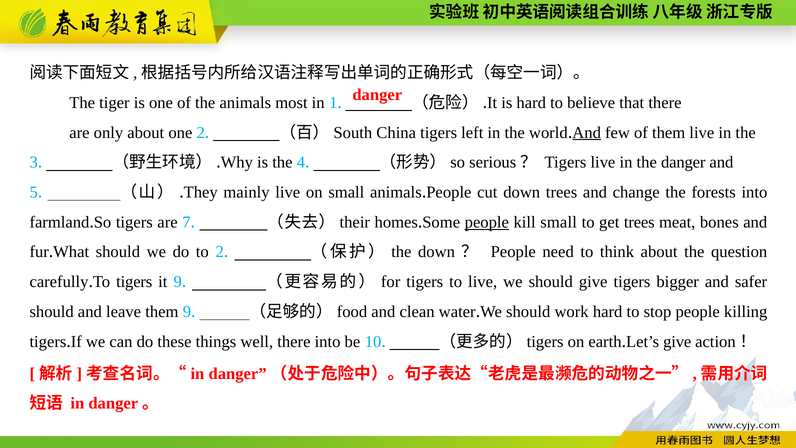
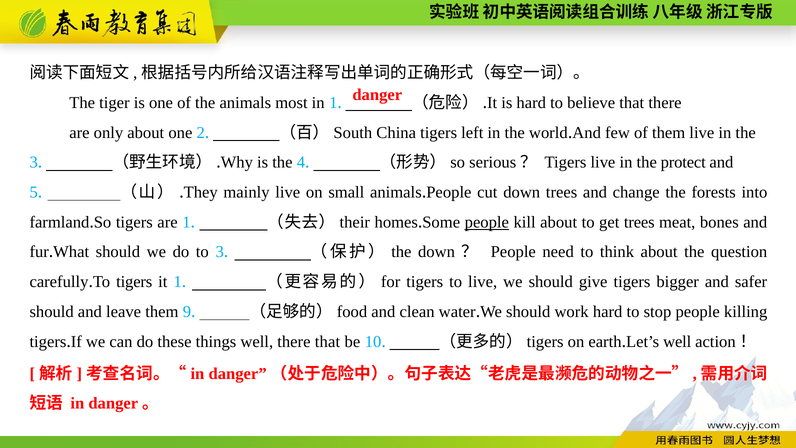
And at (587, 132) underline: present -> none
the danger: danger -> protect
are 7: 7 -> 1
kill small: small -> about
to 2: 2 -> 3
it 9: 9 -> 1
there into: into -> that
give at (677, 341): give -> well
